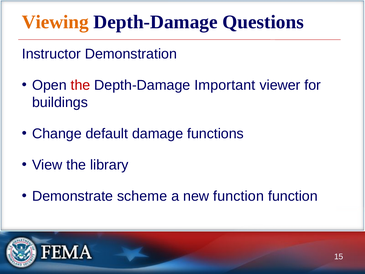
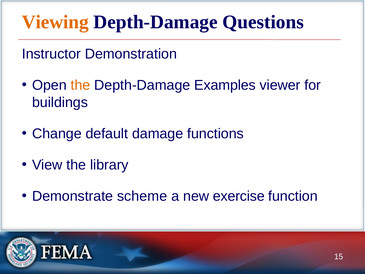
the at (80, 85) colour: red -> orange
Important: Important -> Examples
new function: function -> exercise
